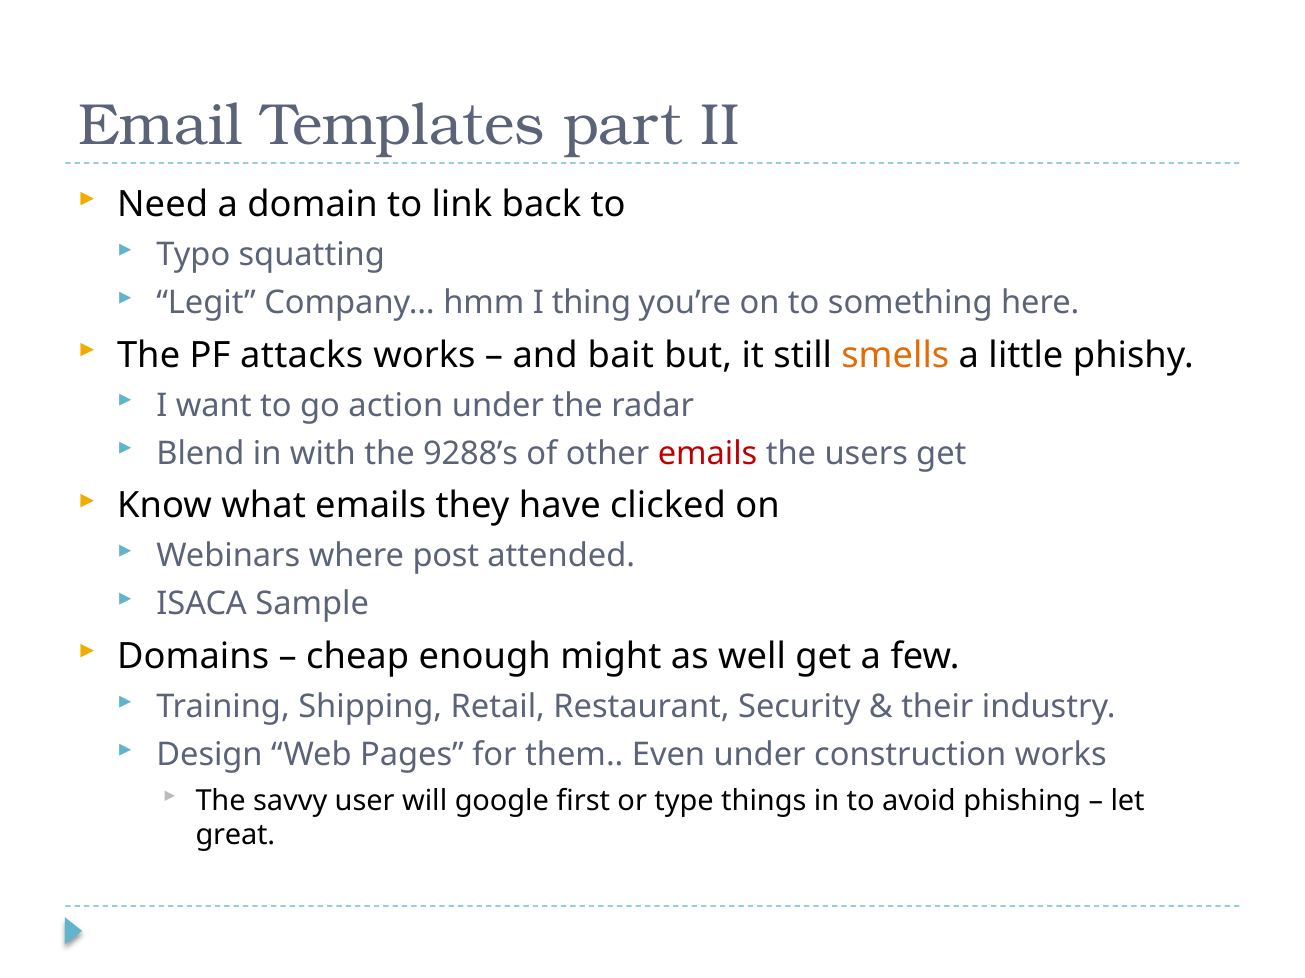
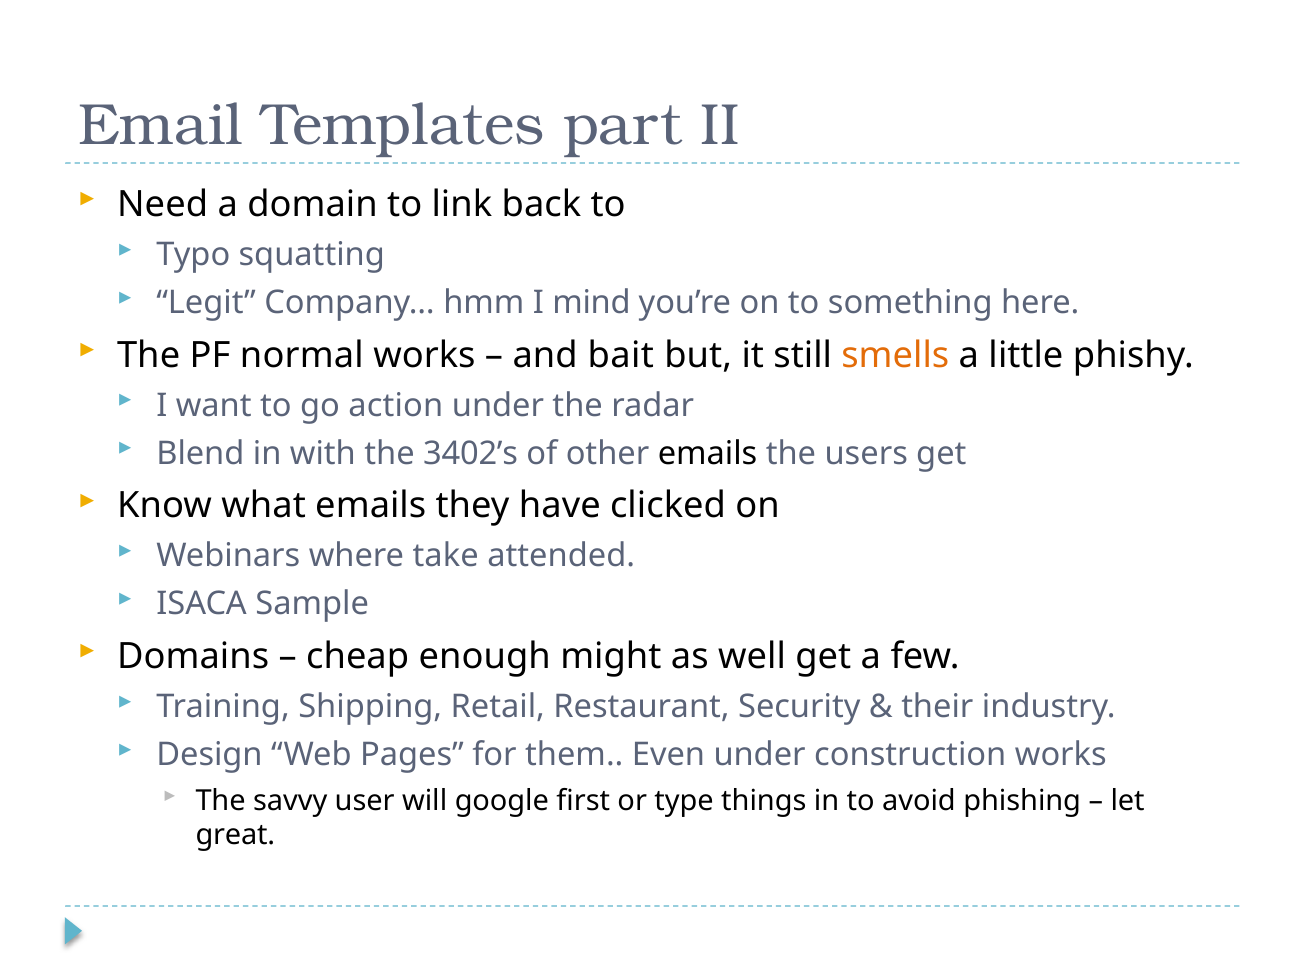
thing: thing -> mind
attacks: attacks -> normal
9288’s: 9288’s -> 3402’s
emails at (708, 454) colour: red -> black
post: post -> take
